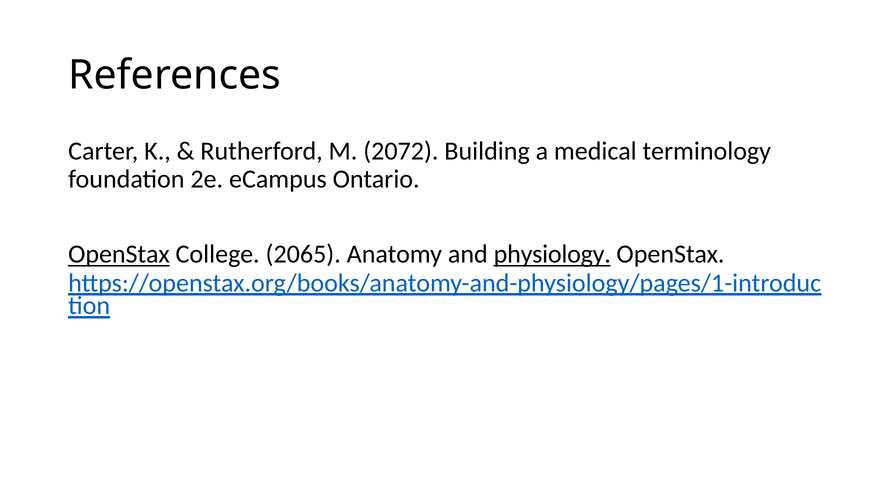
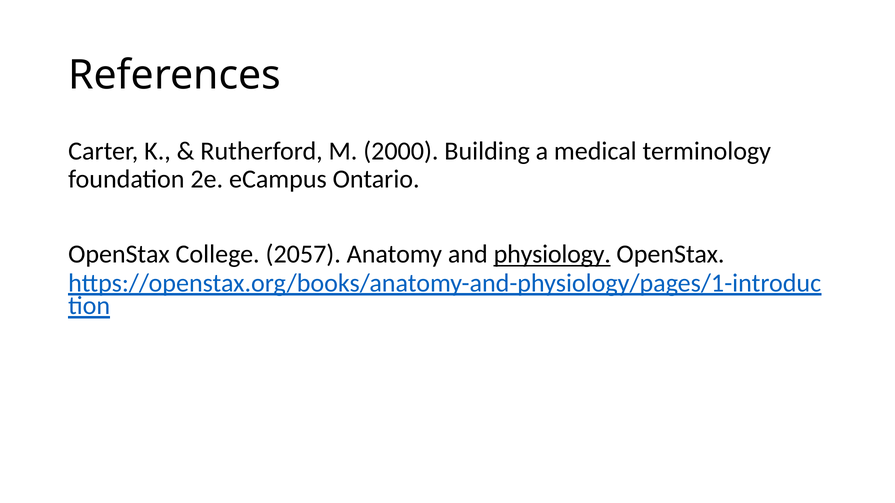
2072: 2072 -> 2000
OpenStax at (119, 255) underline: present -> none
2065: 2065 -> 2057
